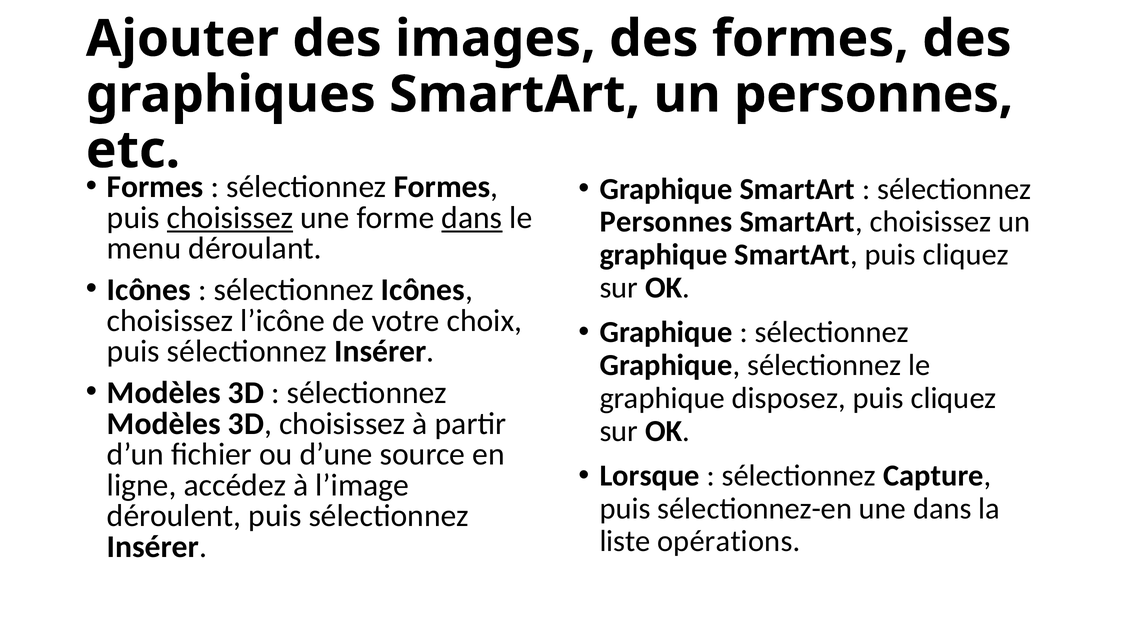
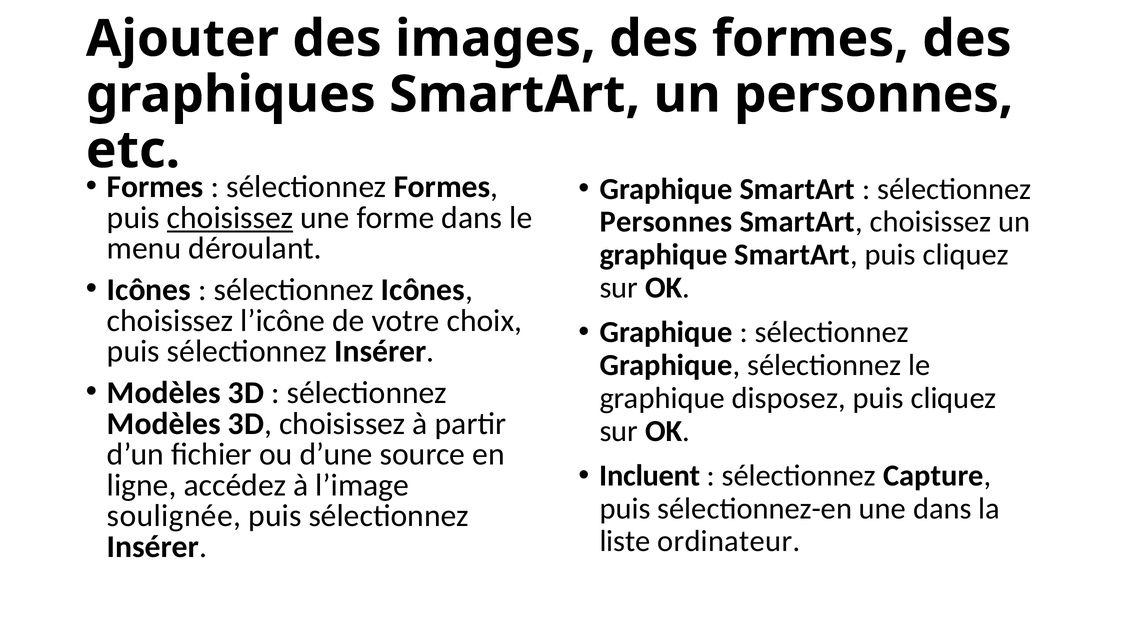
dans at (472, 218) underline: present -> none
Lorsque: Lorsque -> Incluent
déroulent: déroulent -> soulignée
opérations: opérations -> ordinateur
